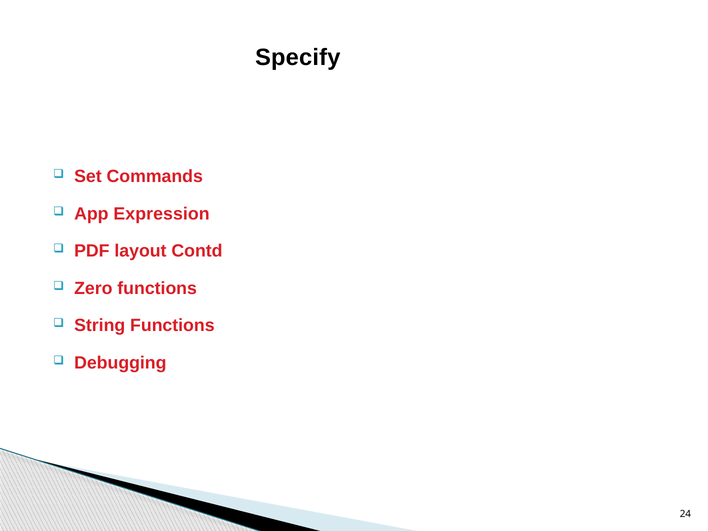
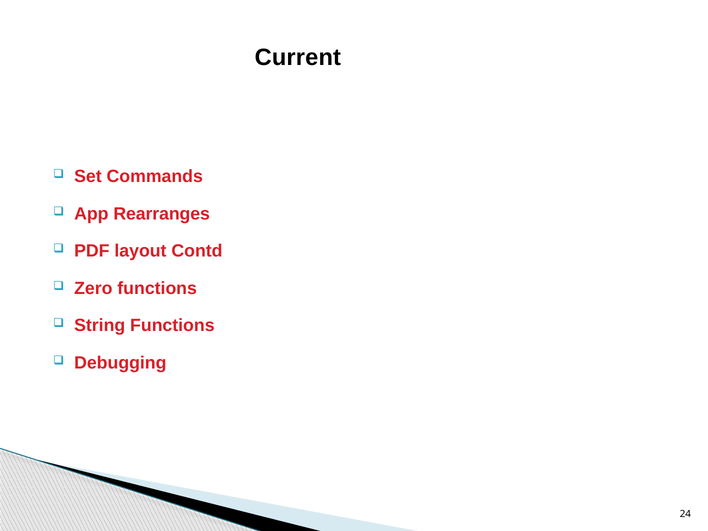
Specify: Specify -> Current
Expression: Expression -> Rearranges
